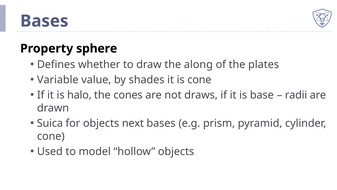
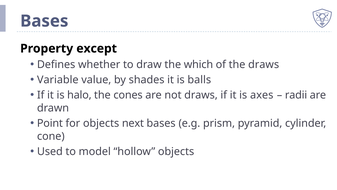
sphere: sphere -> except
along: along -> which
the plates: plates -> draws
is cone: cone -> balls
base: base -> axes
Suica: Suica -> Point
